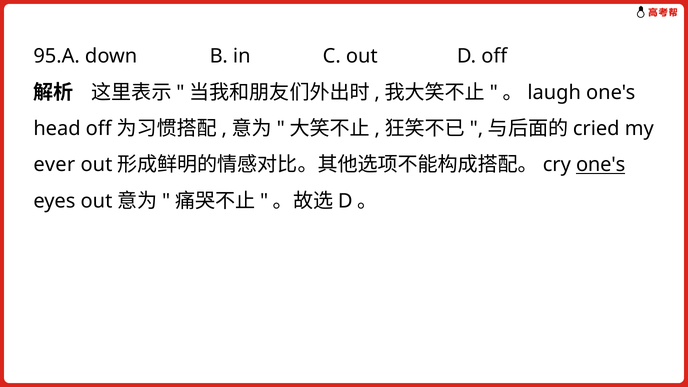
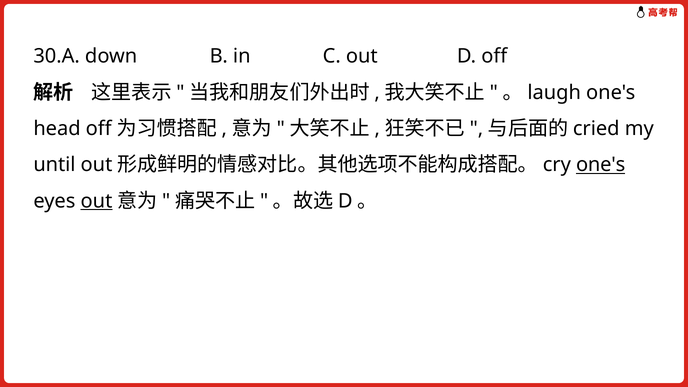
95.A: 95.A -> 30.A
ever: ever -> until
out at (96, 201) underline: none -> present
